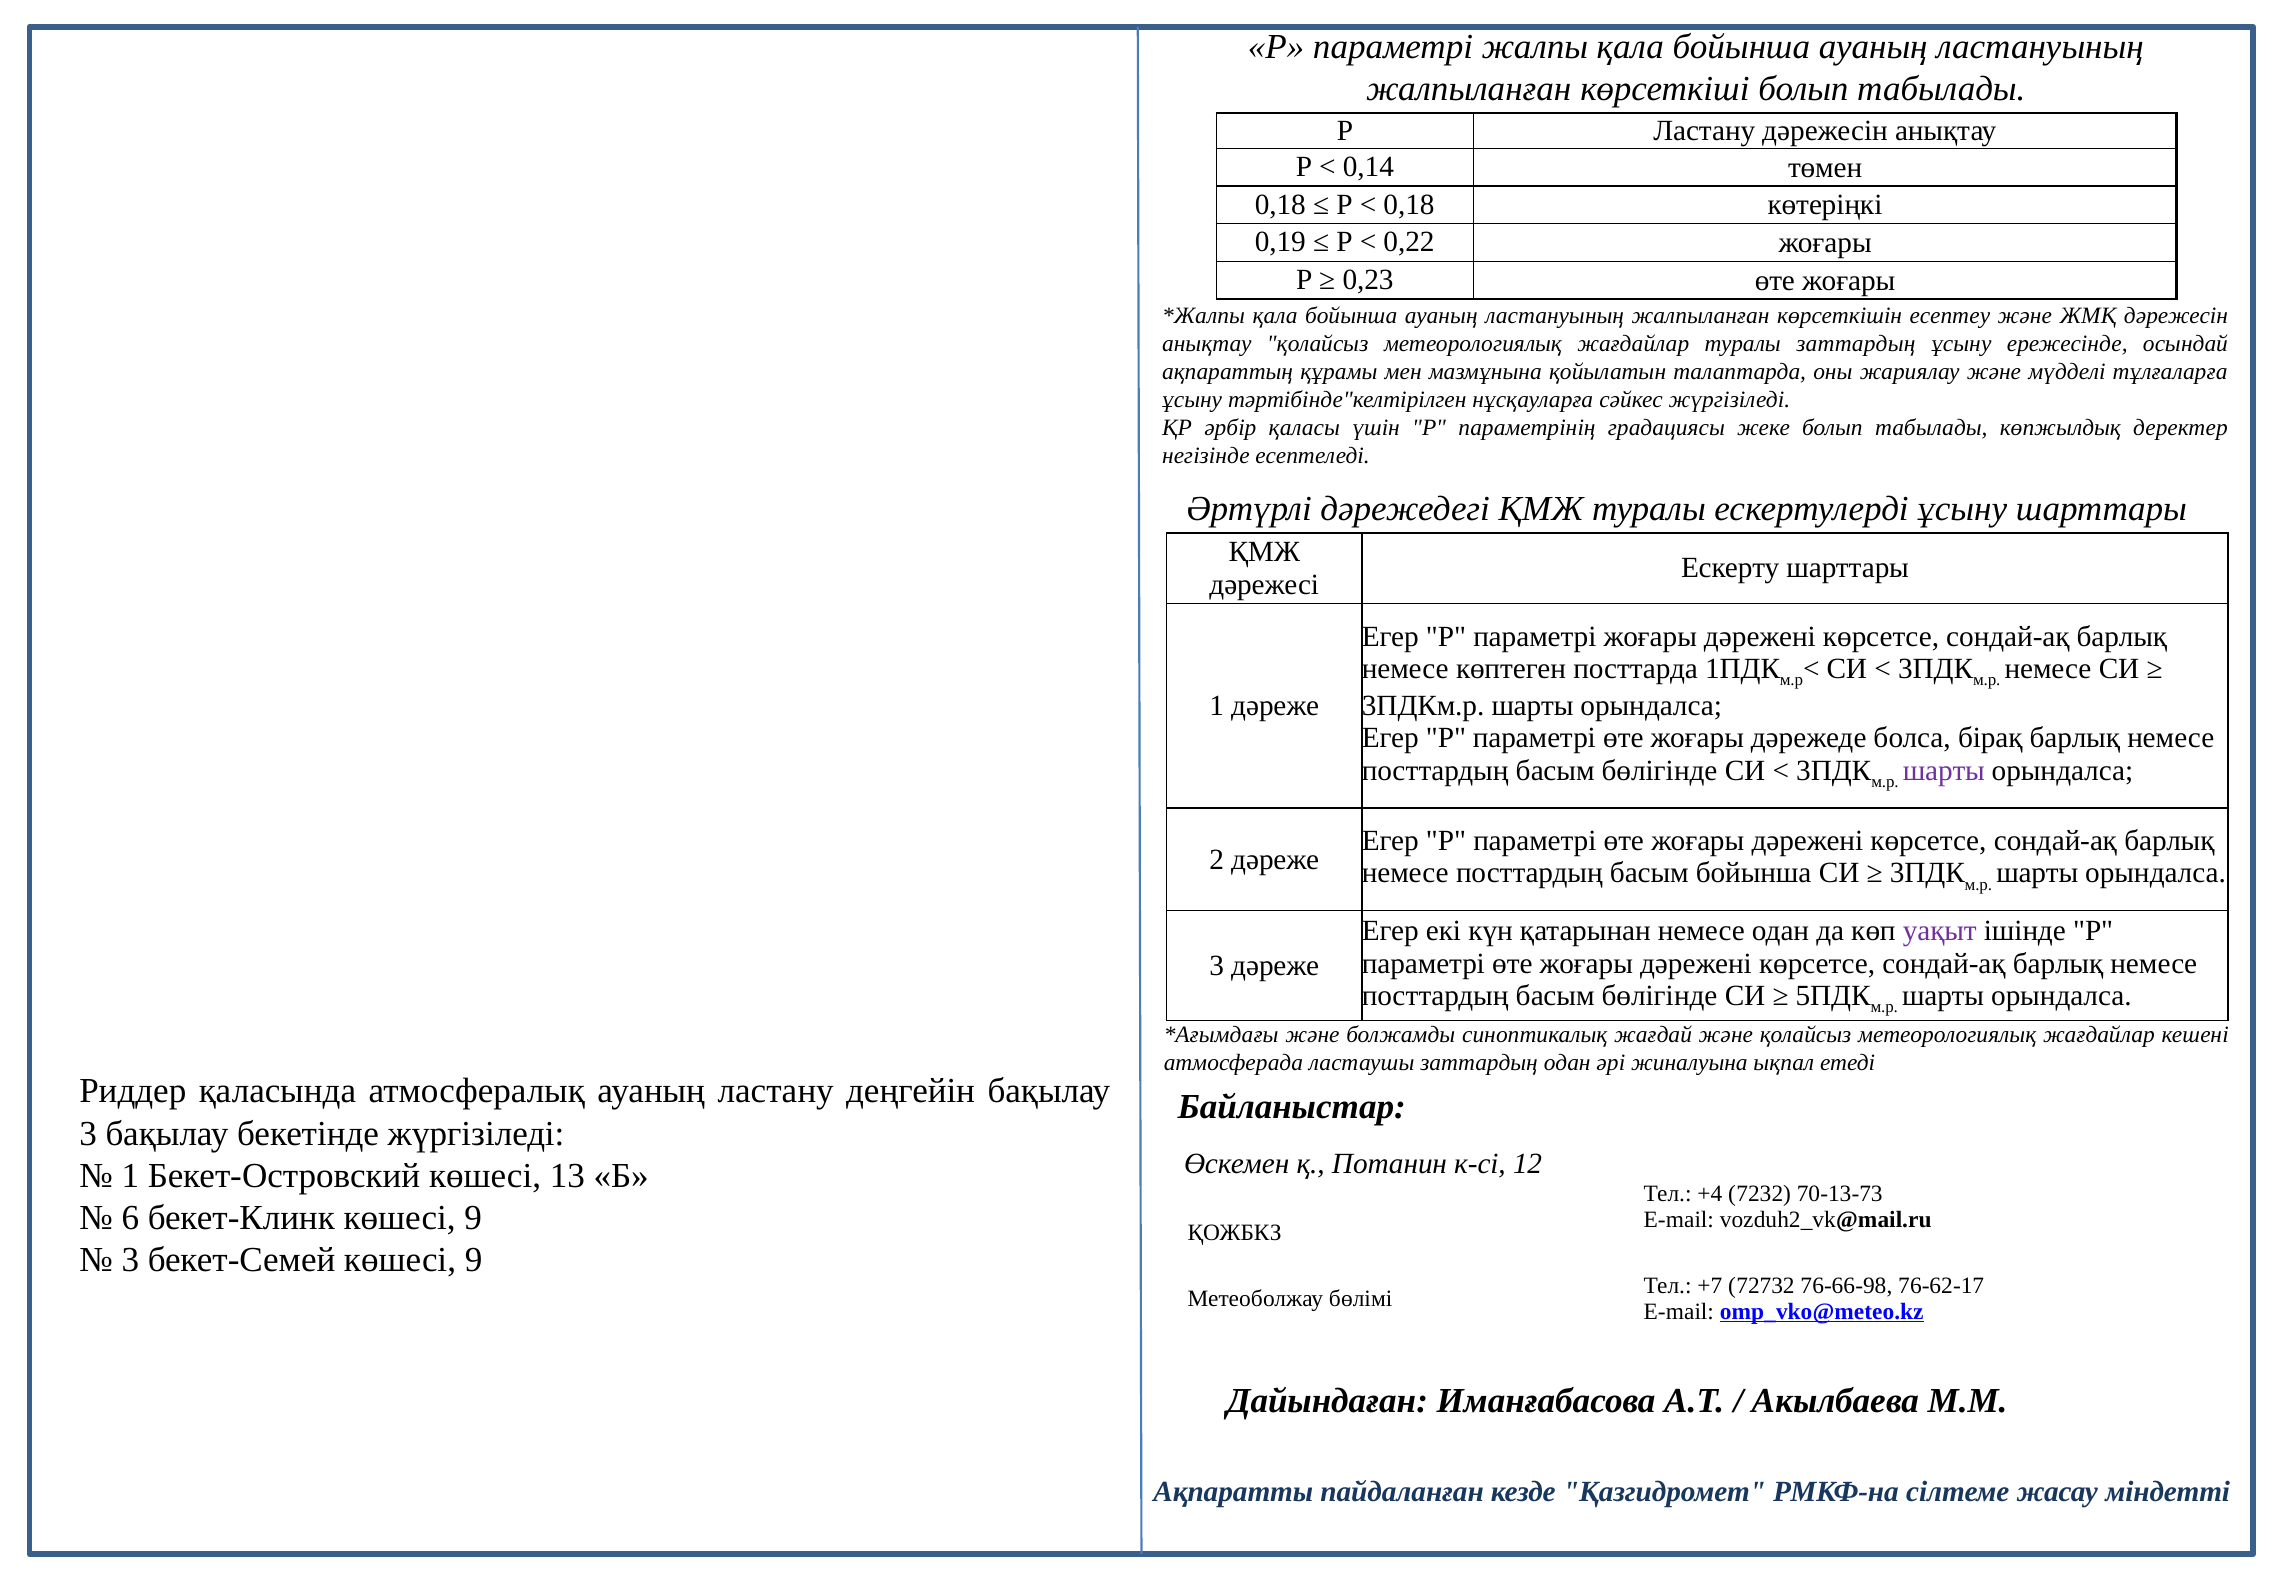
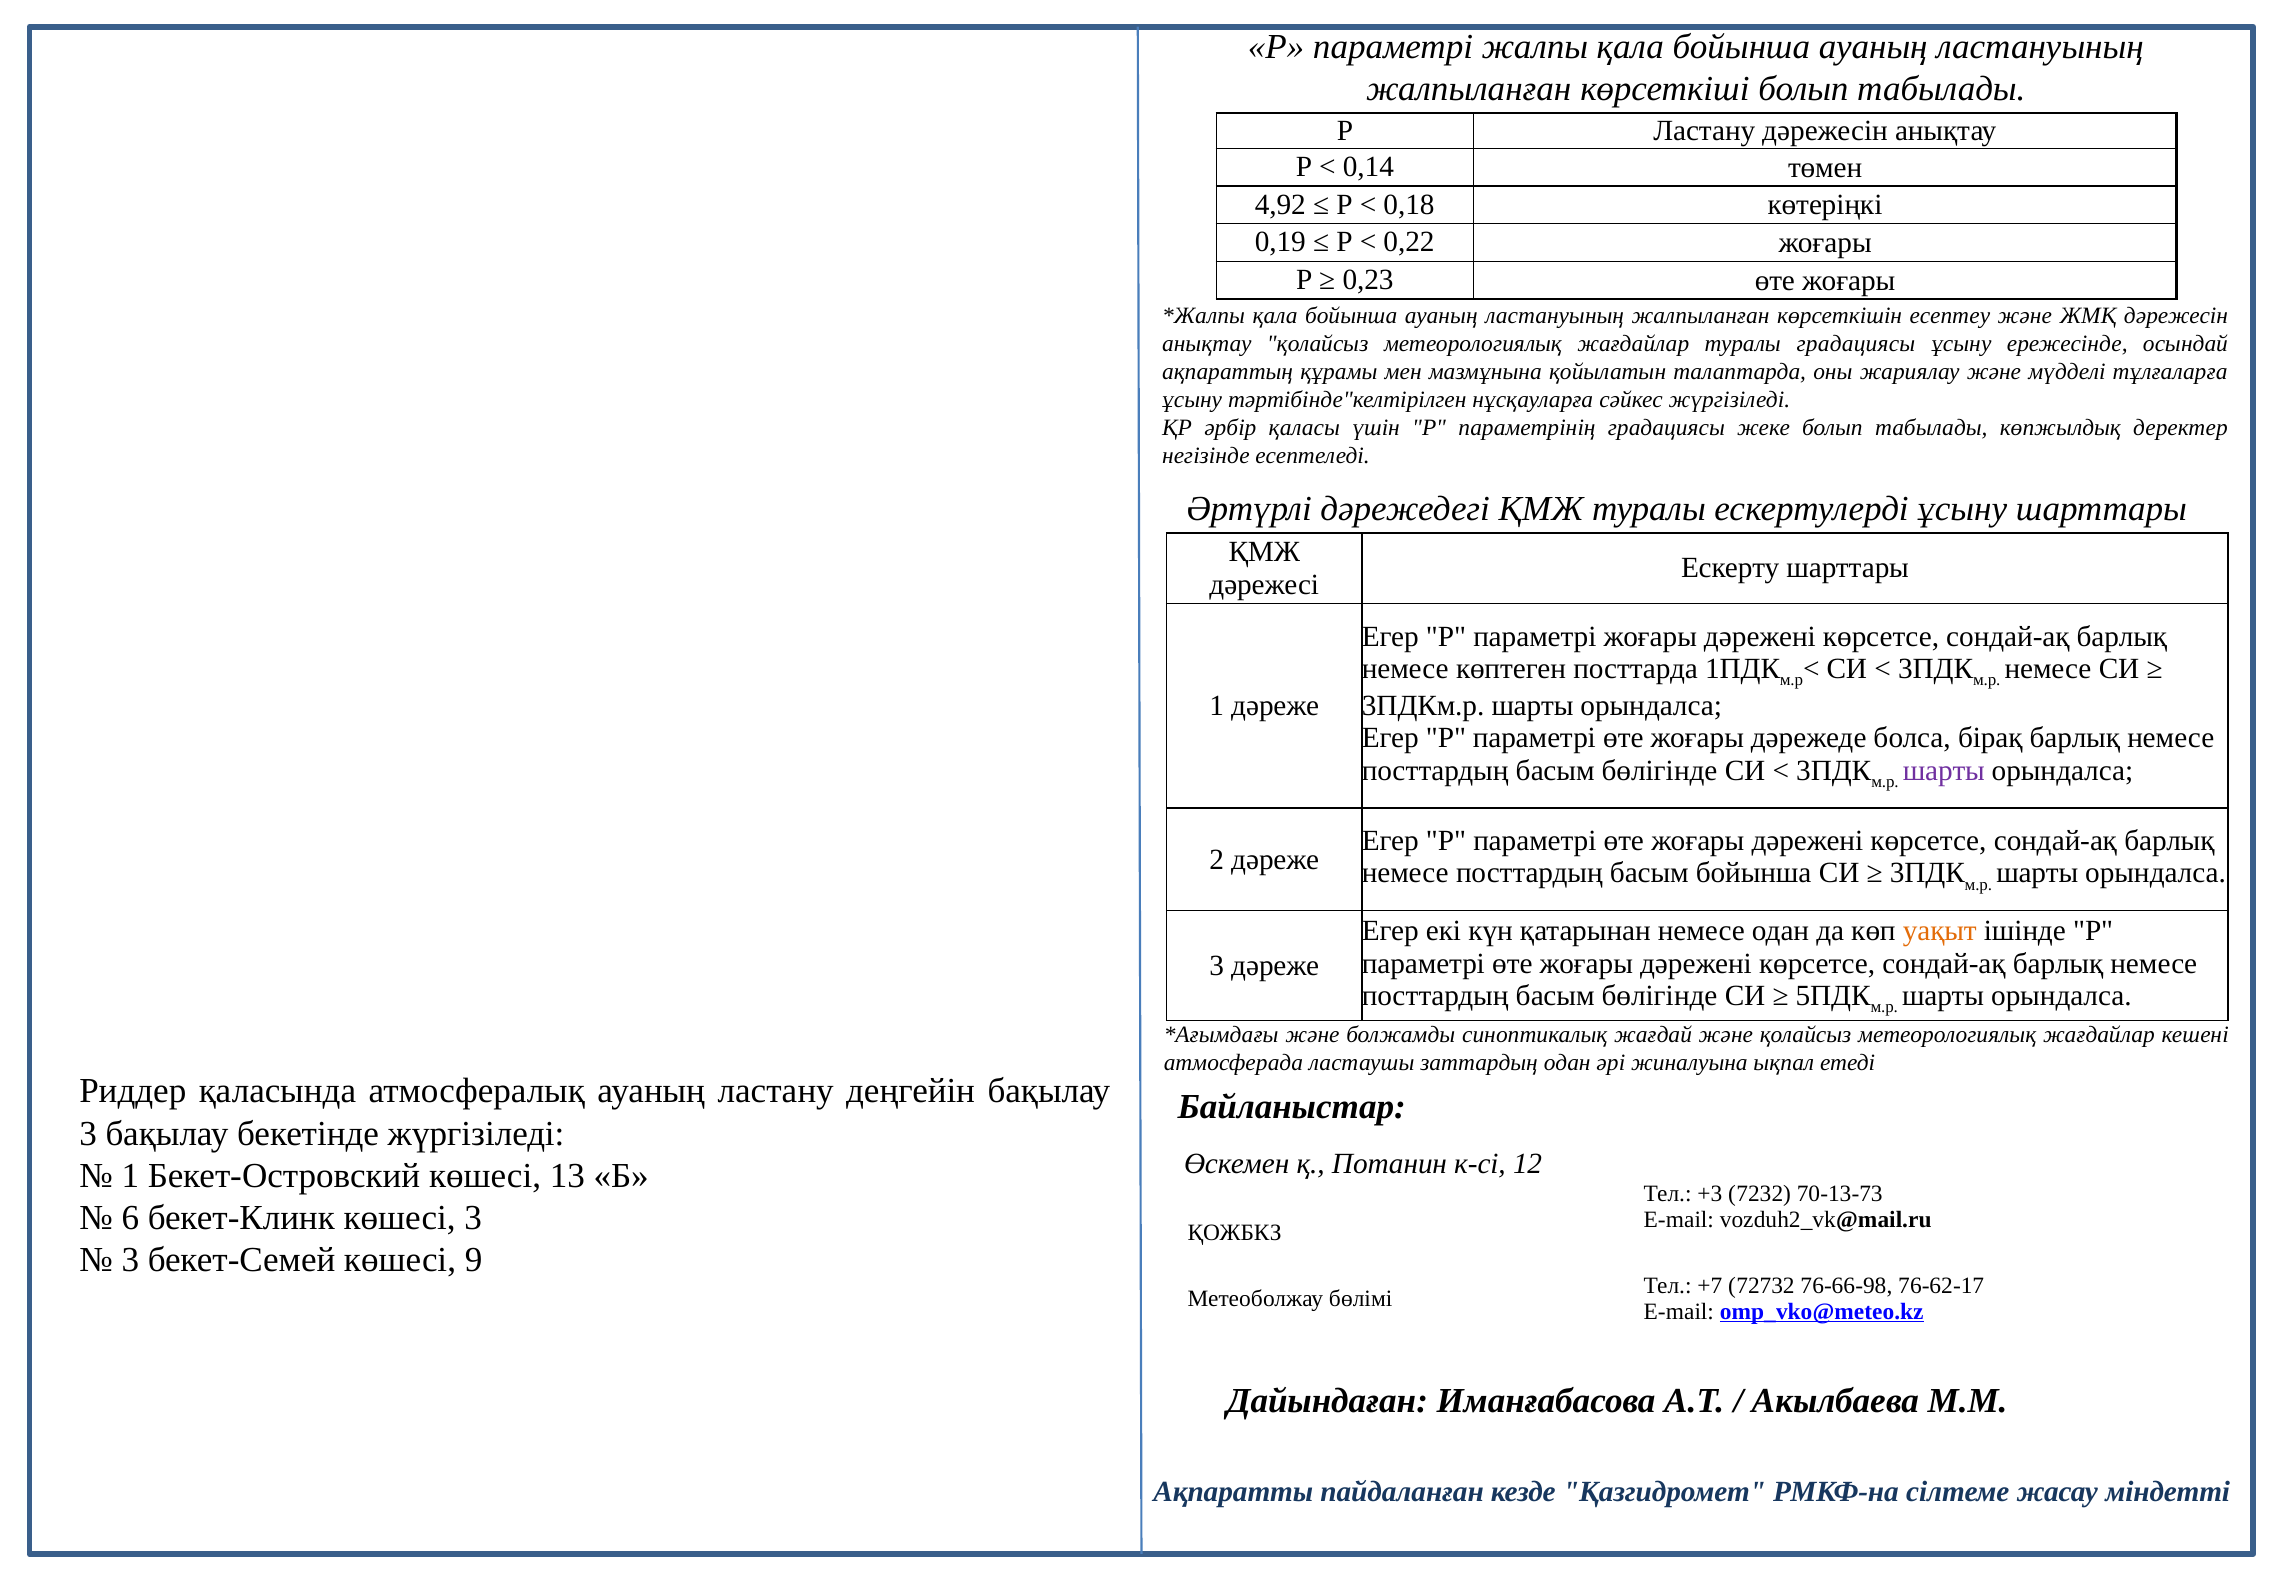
0,18 at (1280, 205): 0,18 -> 4,92
туралы заттардың: заттардың -> градациясы
уақыт colour: purple -> orange
+4: +4 -> +3
бекет-Клинк көшесі 9: 9 -> 3
